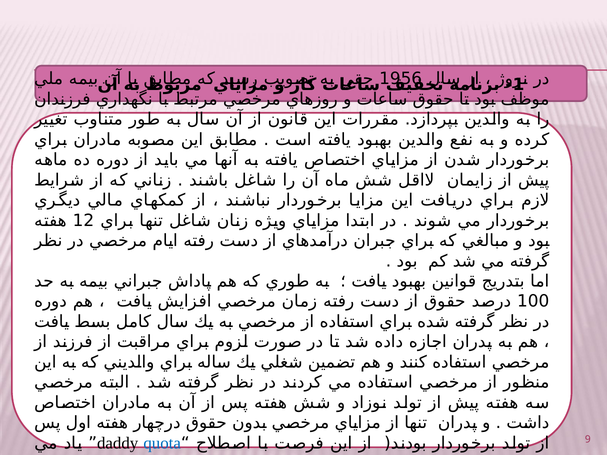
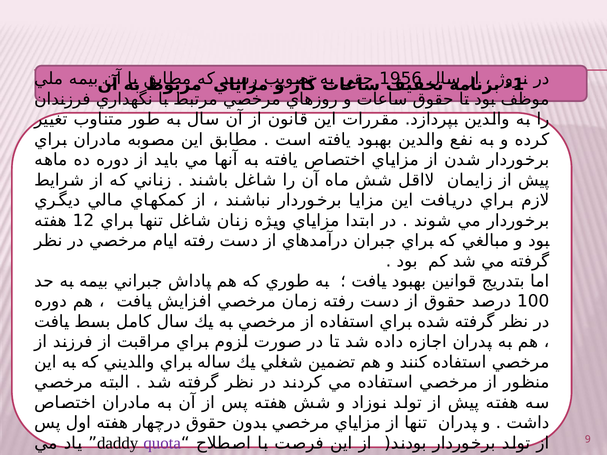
quota colour: blue -> purple
